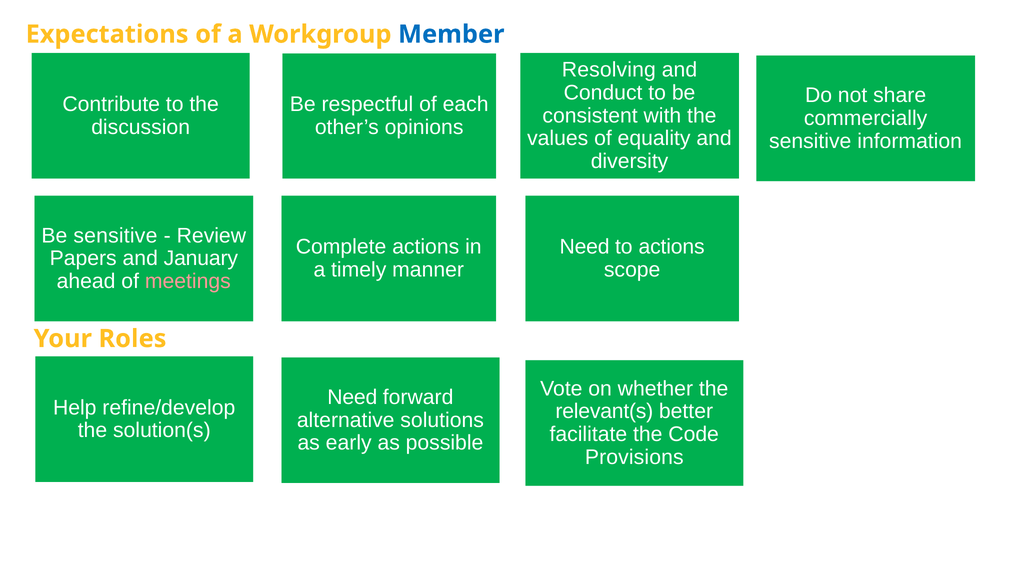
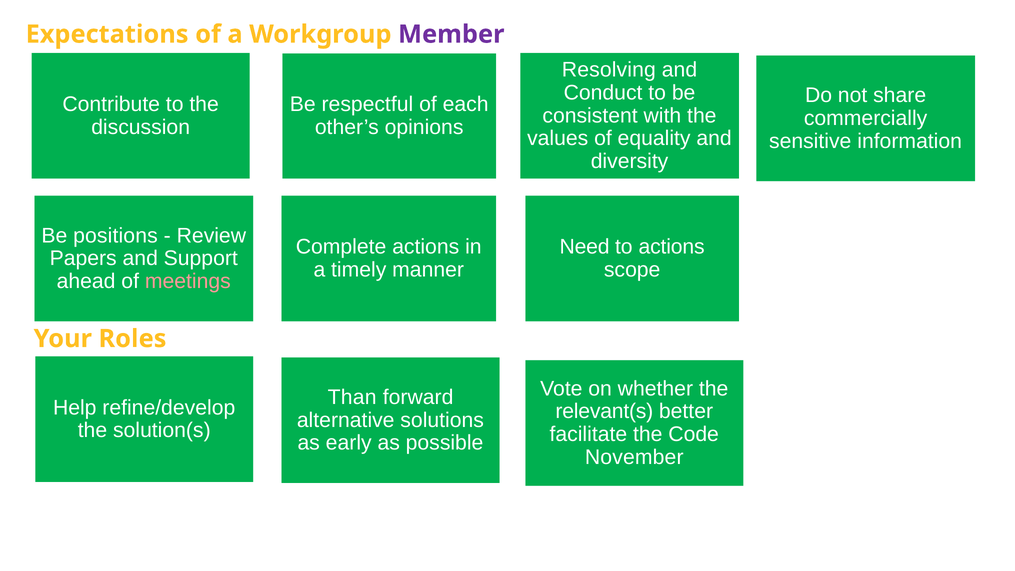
Member colour: blue -> purple
Be sensitive: sensitive -> positions
January: January -> Support
Need at (352, 397): Need -> Than
Provisions: Provisions -> November
